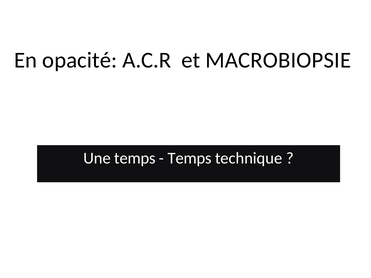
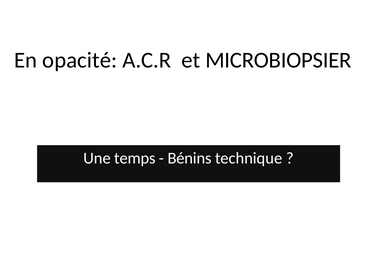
MACROBIOPSIE: MACROBIOPSIE -> MICROBIOPSIER
Temps at (190, 158): Temps -> Bénins
